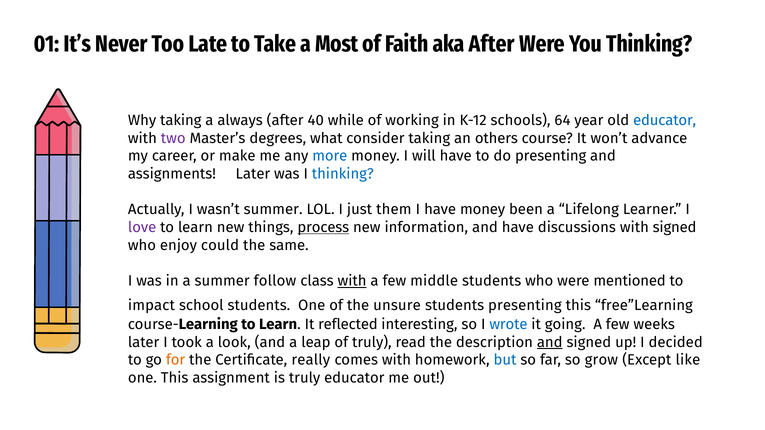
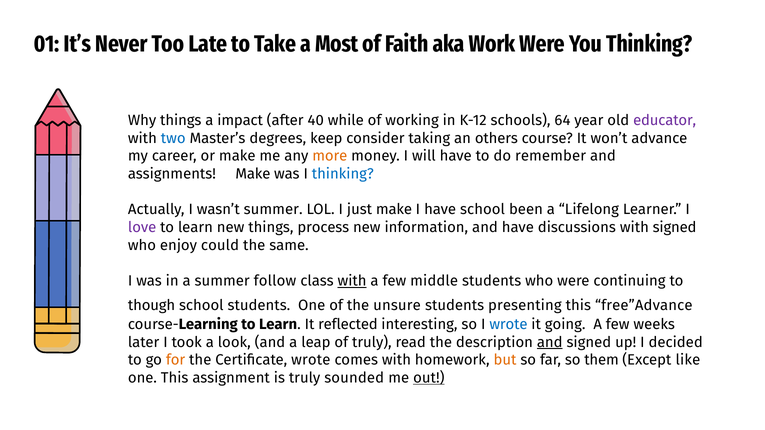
aka After: After -> Work
Why taking: taking -> things
always: always -> impact
educator at (665, 120) colour: blue -> purple
two colour: purple -> blue
what: what -> keep
more colour: blue -> orange
do presenting: presenting -> remember
assignments Later: Later -> Make
just them: them -> make
have money: money -> school
process underline: present -> none
mentioned: mentioned -> continuing
impact: impact -> though
free”Learning: free”Learning -> free”Advance
Certificate really: really -> wrote
but colour: blue -> orange
grow: grow -> them
truly educator: educator -> sounded
out underline: none -> present
